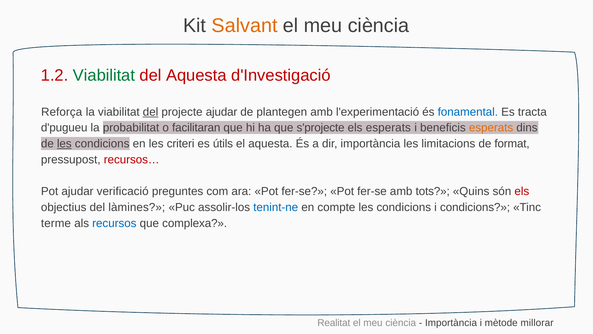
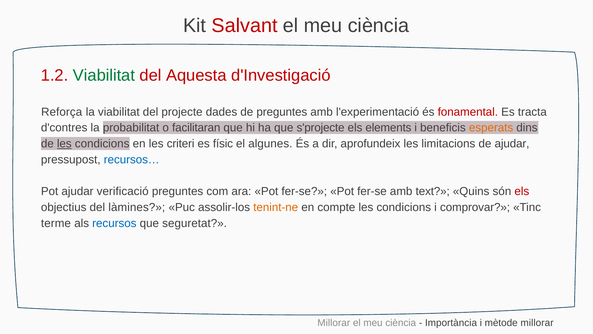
Salvant colour: orange -> red
del at (151, 112) underline: present -> none
projecte ajudar: ajudar -> dades
de plantegen: plantegen -> preguntes
fonamental colour: blue -> red
d'pugueu: d'pugueu -> d'contres
els esperats: esperats -> elements
útils: útils -> físic
el aquesta: aquesta -> algunes
dir importància: importància -> aprofundeix
de format: format -> ajudar
recursos… colour: red -> blue
tots: tots -> text
tenint-ne colour: blue -> orange
i condicions: condicions -> comprovar
complexa: complexa -> seguretat
Realitat at (334, 322): Realitat -> Millorar
